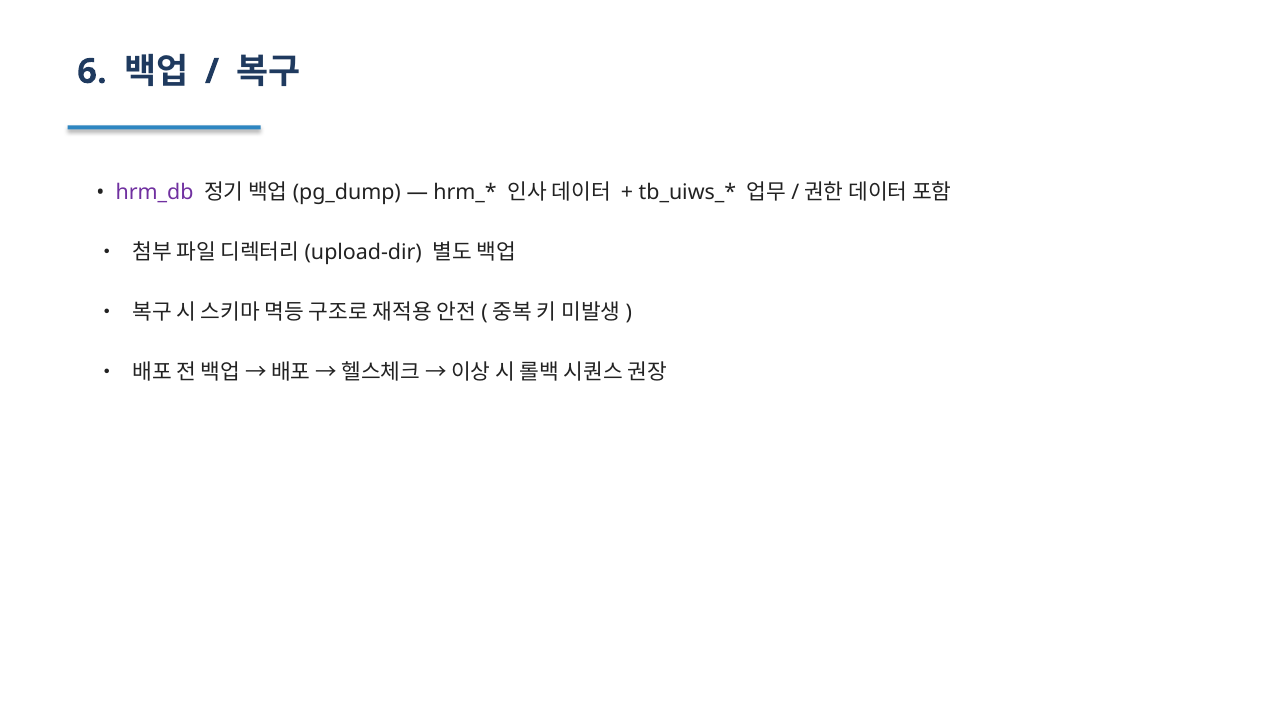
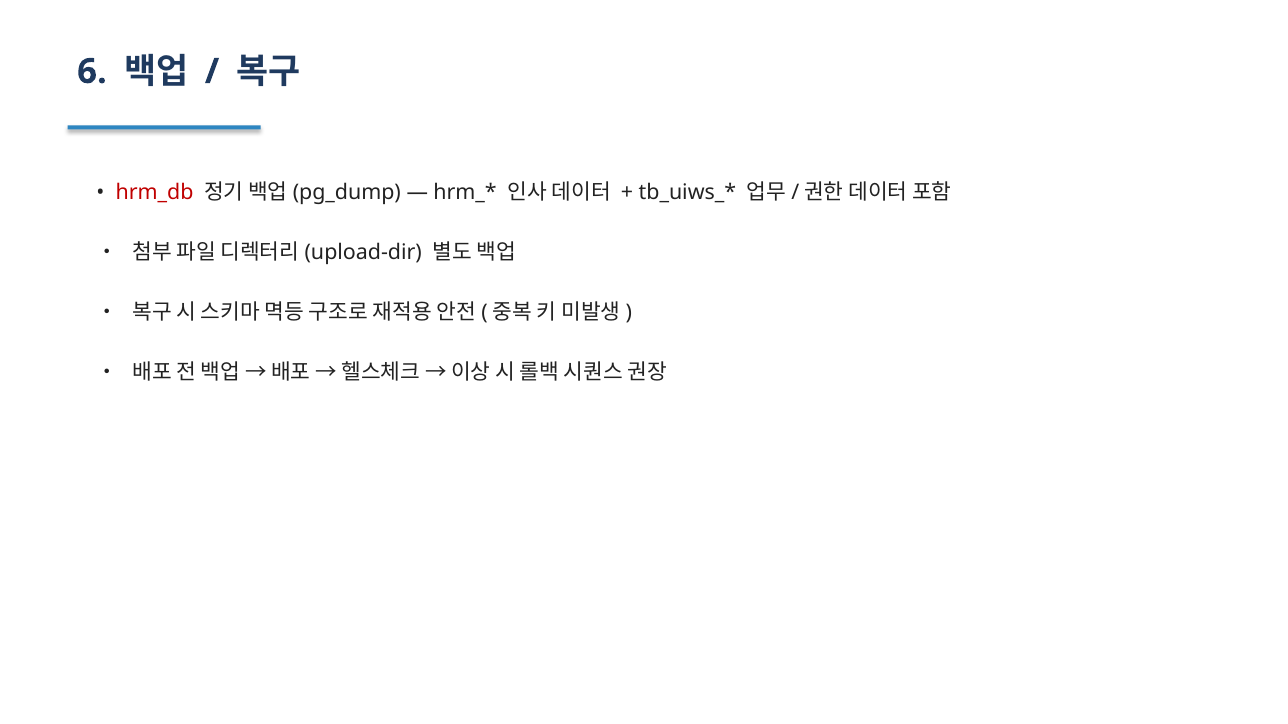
hrm_db colour: purple -> red
